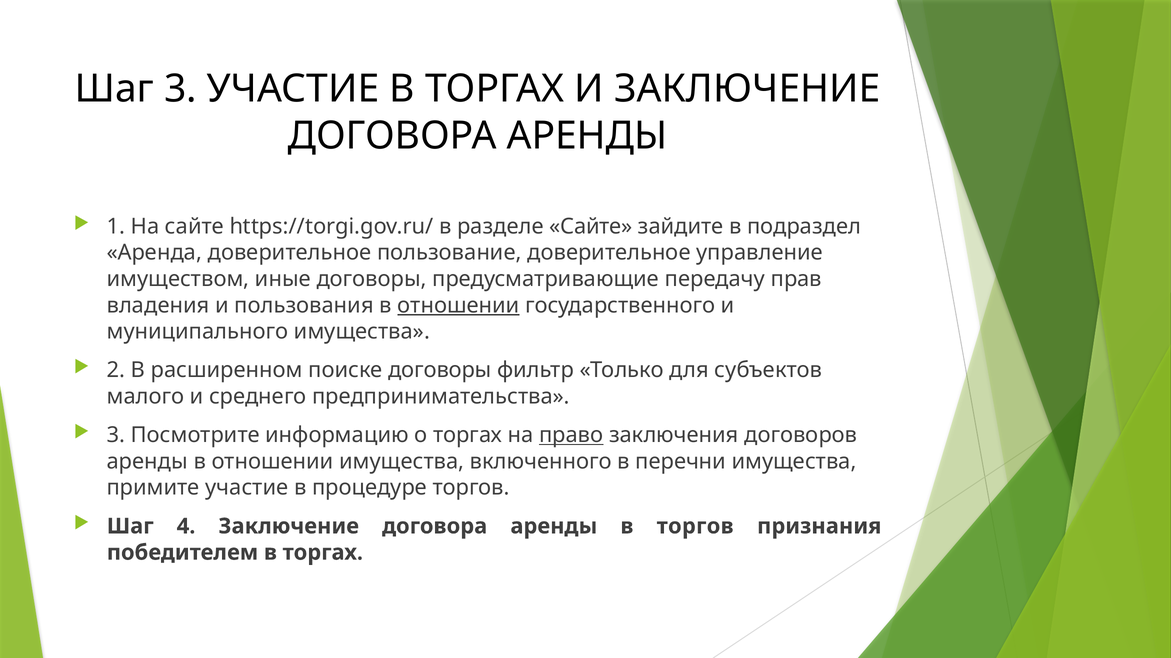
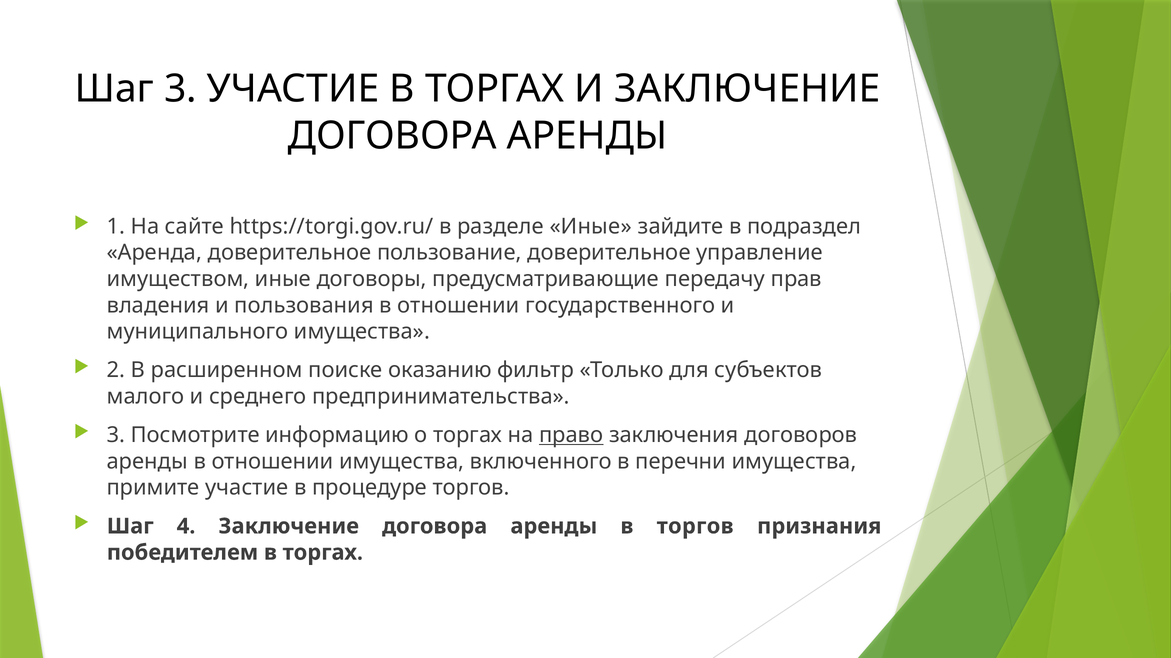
разделе Сайте: Сайте -> Иные
отношении at (458, 306) underline: present -> none
поиске договоры: договоры -> оказанию
